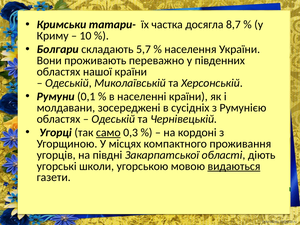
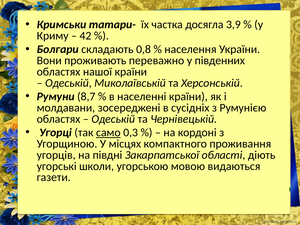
8,7: 8,7 -> 3,9
10: 10 -> 42
5,7: 5,7 -> 0,8
0,1: 0,1 -> 8,7
видаються underline: present -> none
